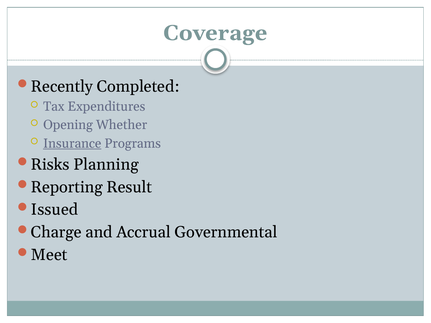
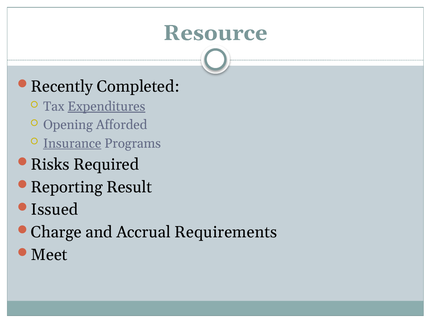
Coverage: Coverage -> Resource
Expenditures underline: none -> present
Whether: Whether -> Afforded
Planning: Planning -> Required
Governmental: Governmental -> Requirements
